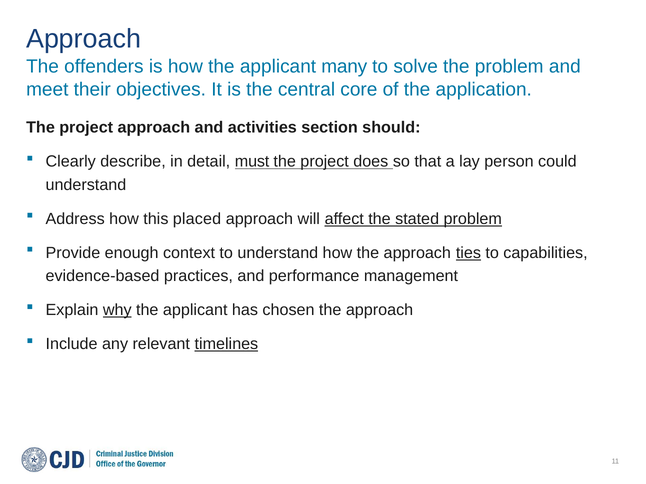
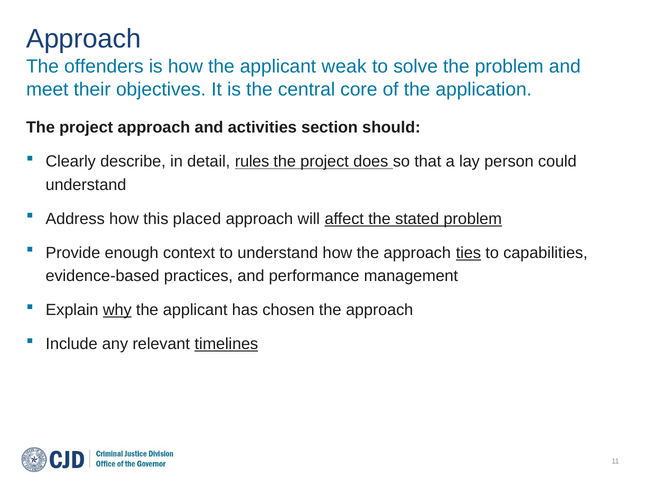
many: many -> weak
must: must -> rules
